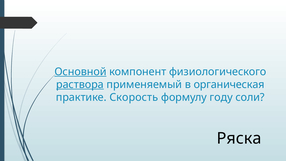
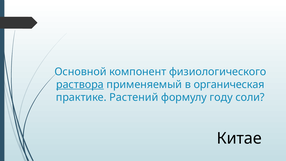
Основной underline: present -> none
Скорость: Скорость -> Растений
Ряска: Ряска -> Китае
